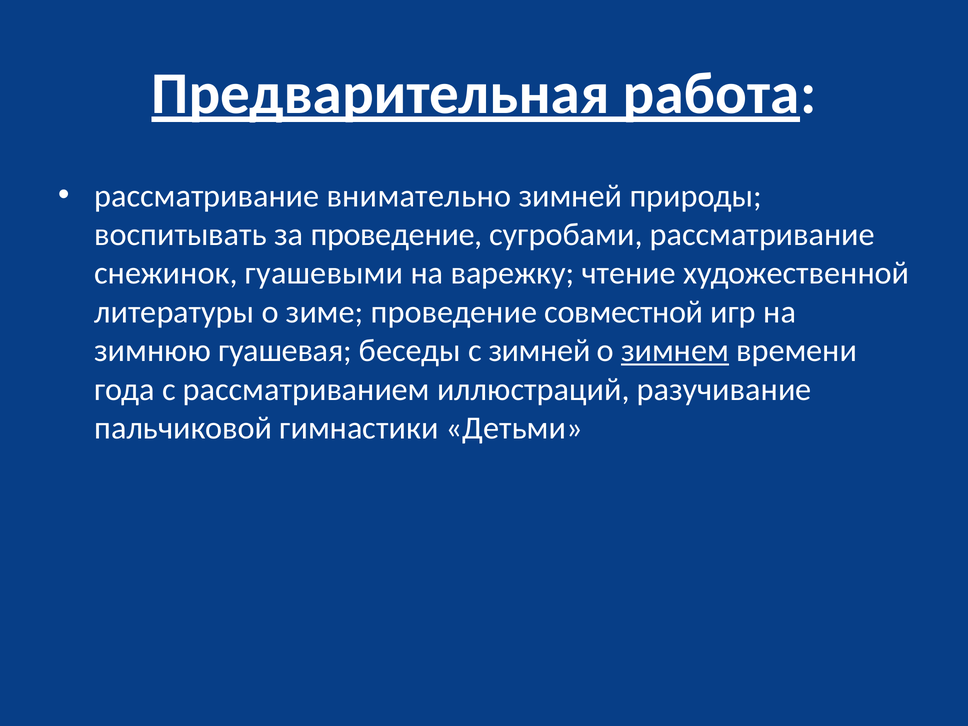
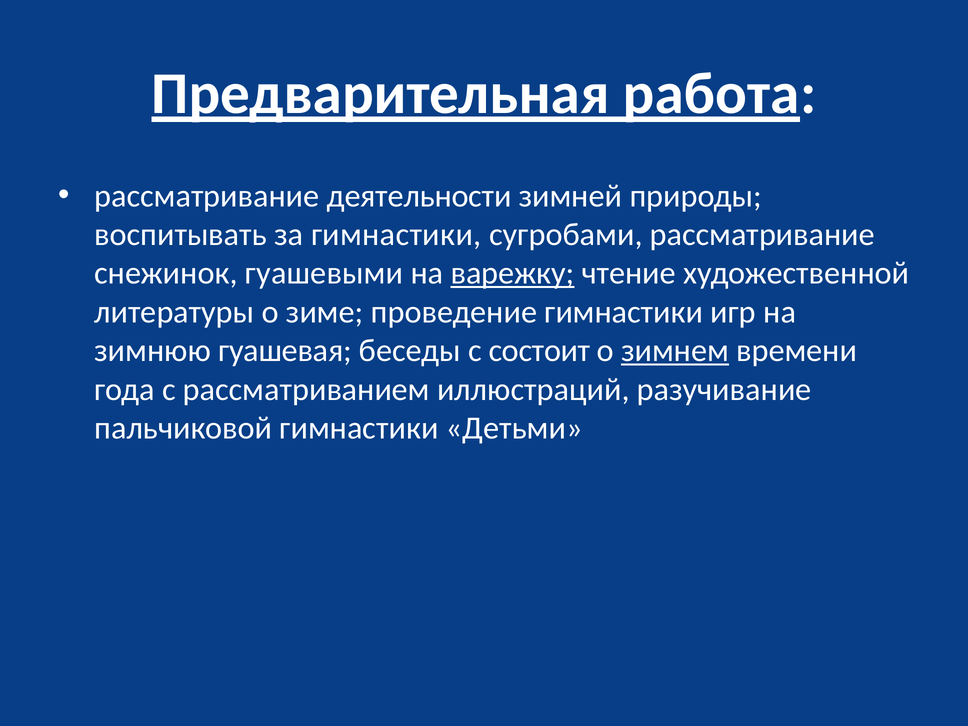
внимательно: внимательно -> деятельности
за проведение: проведение -> гимнастики
варежку underline: none -> present
проведение совместной: совместной -> гимнастики
с зимней: зимней -> состоит
